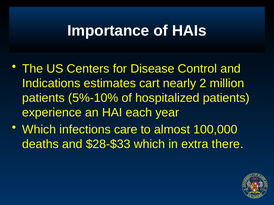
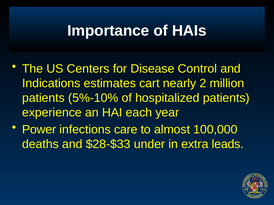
Which at (39, 130): Which -> Power
$28-$33 which: which -> under
there: there -> leads
